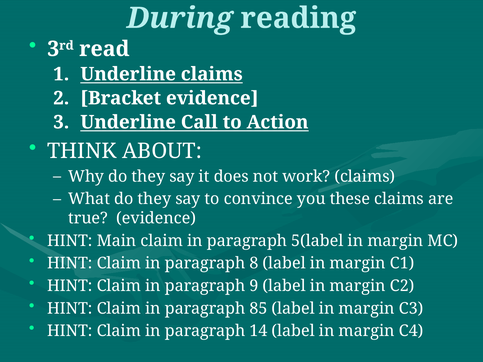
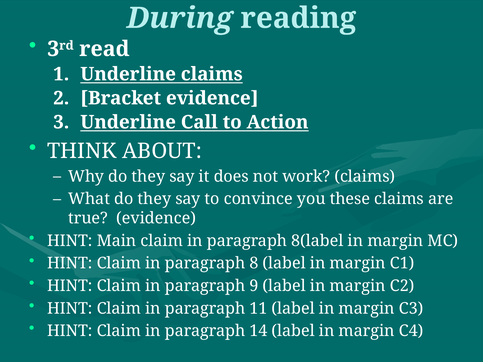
5(label: 5(label -> 8(label
85: 85 -> 11
